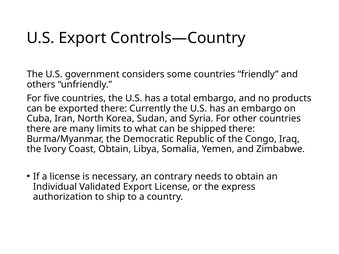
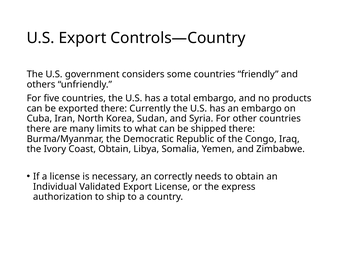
contrary: contrary -> correctly
